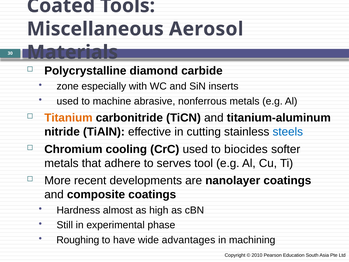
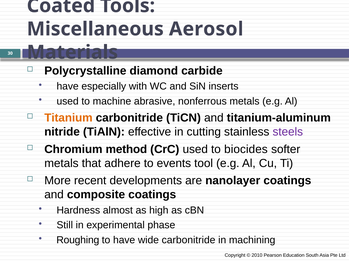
zone at (68, 86): zone -> have
steels colour: blue -> purple
cooling: cooling -> method
serves: serves -> events
wide advantages: advantages -> carbonitride
